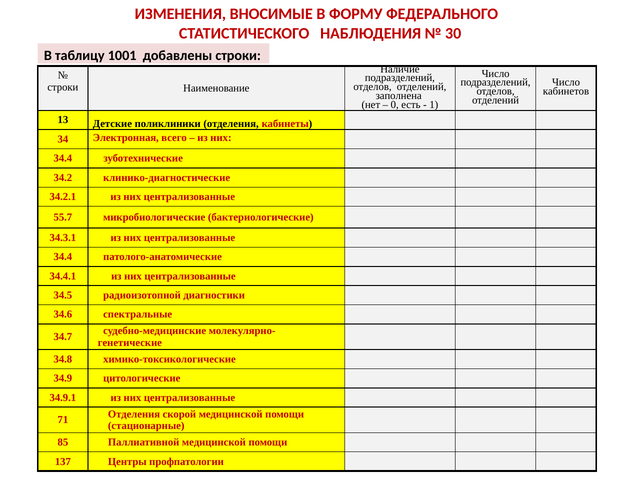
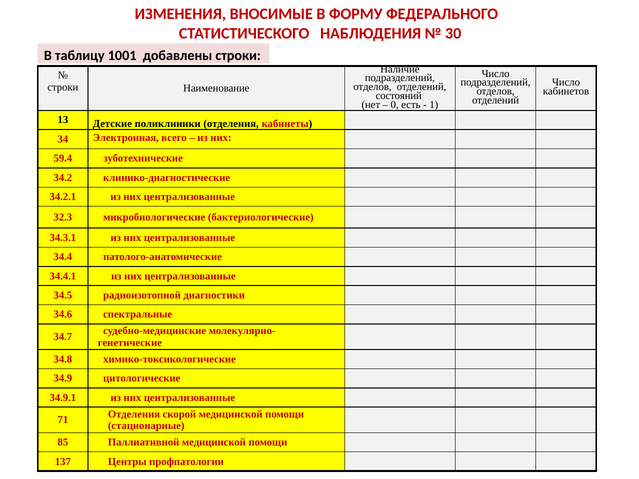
заполнена: заполнена -> состояний
34.4 at (63, 159): 34.4 -> 59.4
55.7: 55.7 -> 32.3
